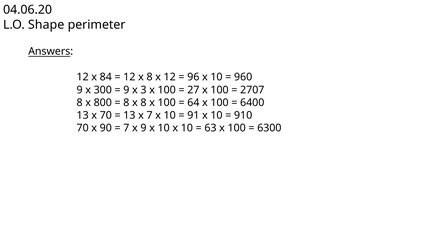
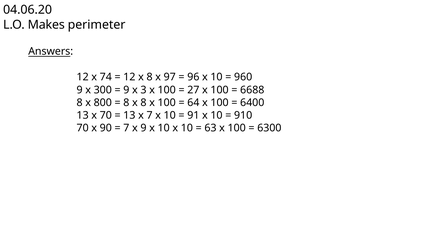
Shape: Shape -> Makes
84: 84 -> 74
x 12: 12 -> 97
2707: 2707 -> 6688
